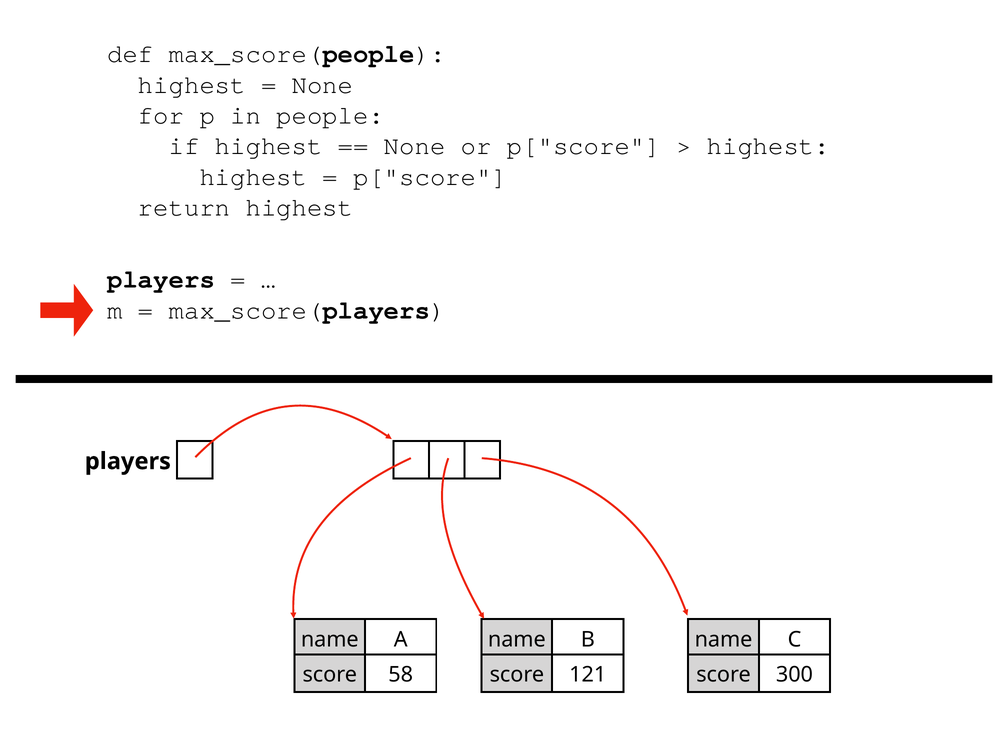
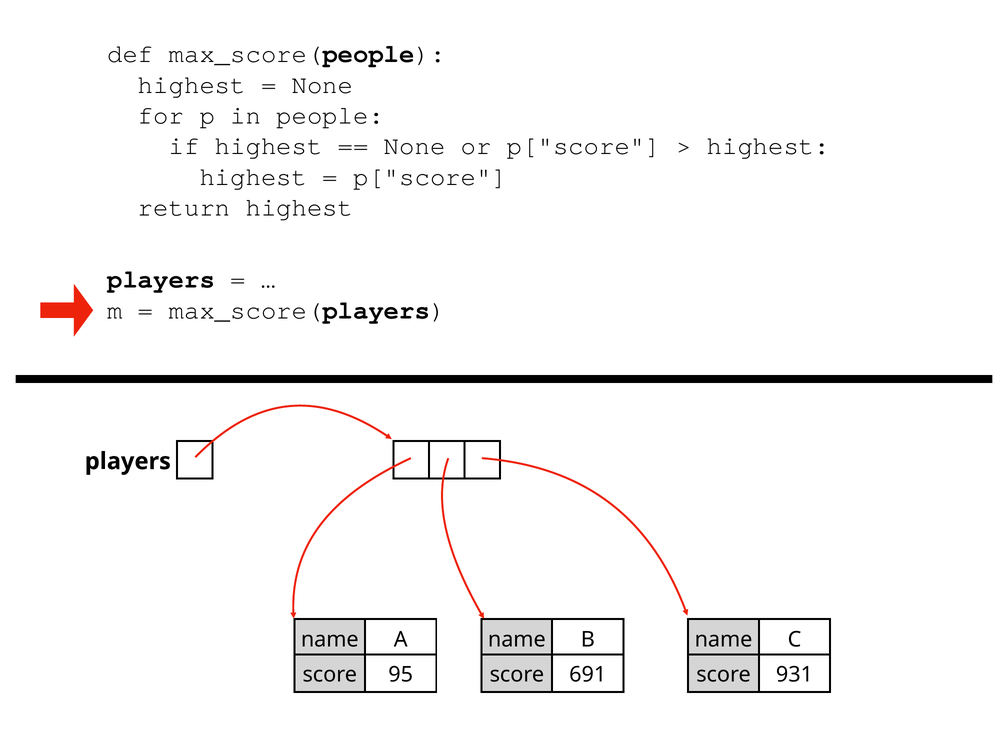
58: 58 -> 95
121: 121 -> 691
300: 300 -> 931
